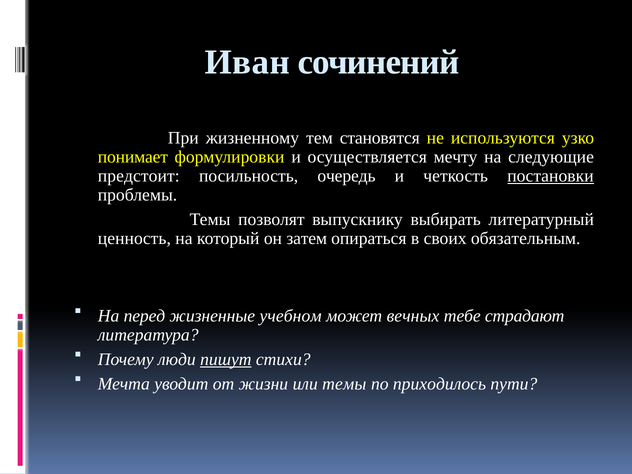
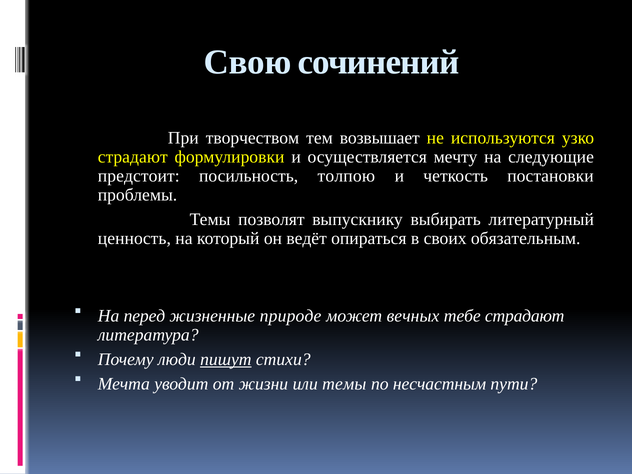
Иван: Иван -> Свою
жизненному: жизненному -> творчеством
становятся: становятся -> возвышает
понимает at (133, 157): понимает -> страдают
очередь: очередь -> толпою
постановки underline: present -> none
затем: затем -> ведёт
учебном: учебном -> природе
приходилось: приходилось -> несчастным
